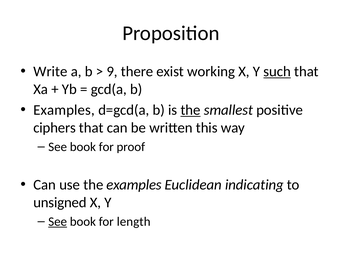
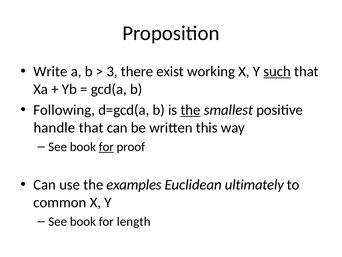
9: 9 -> 3
Examples at (64, 110): Examples -> Following
ciphers: ciphers -> handle
for at (106, 147) underline: none -> present
indicating: indicating -> ultimately
unsigned: unsigned -> common
See at (58, 221) underline: present -> none
